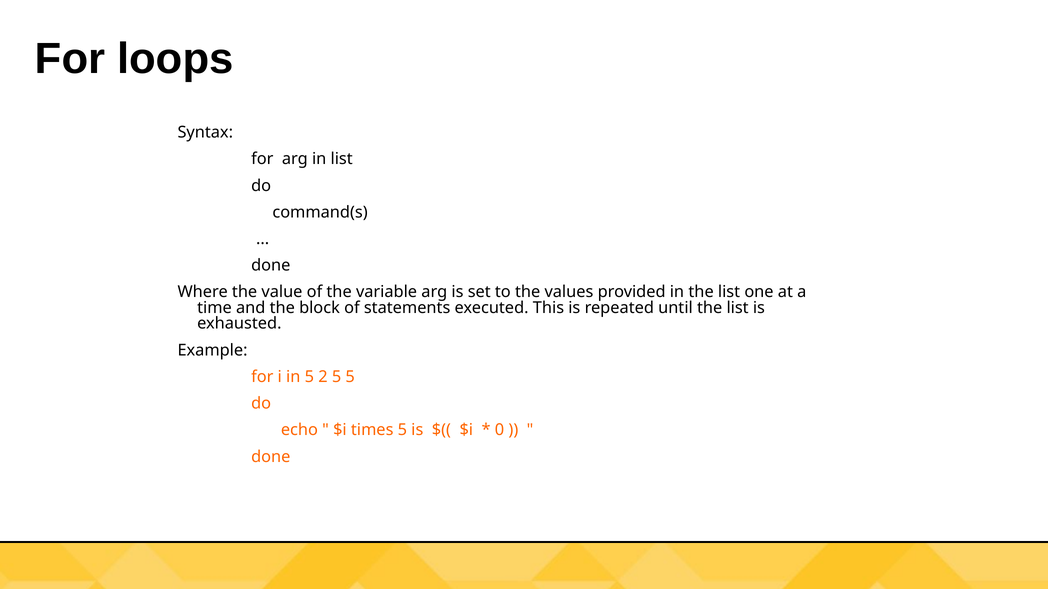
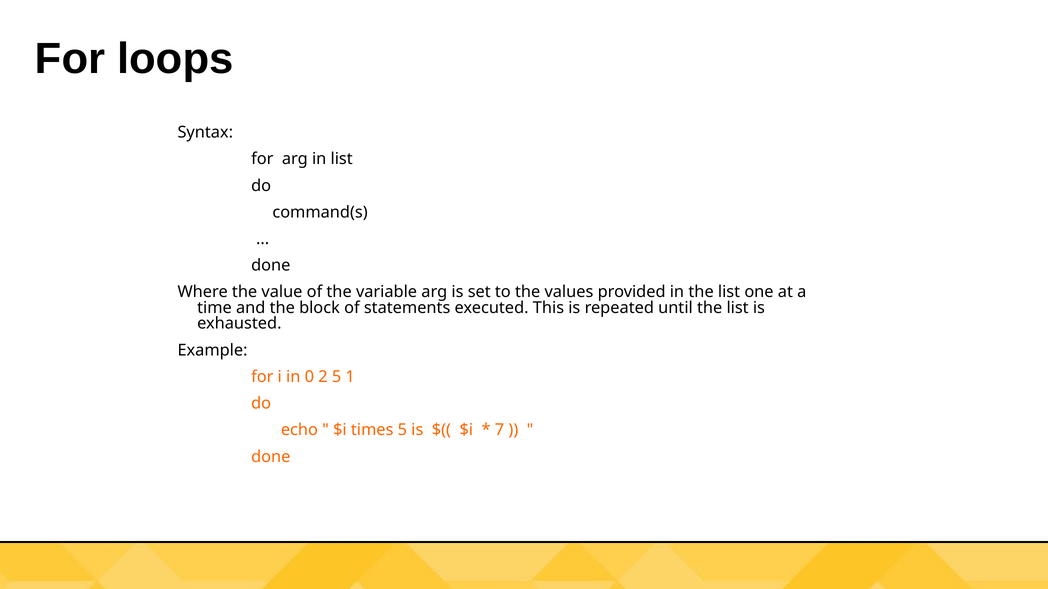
in 5: 5 -> 0
5 5: 5 -> 1
0: 0 -> 7
